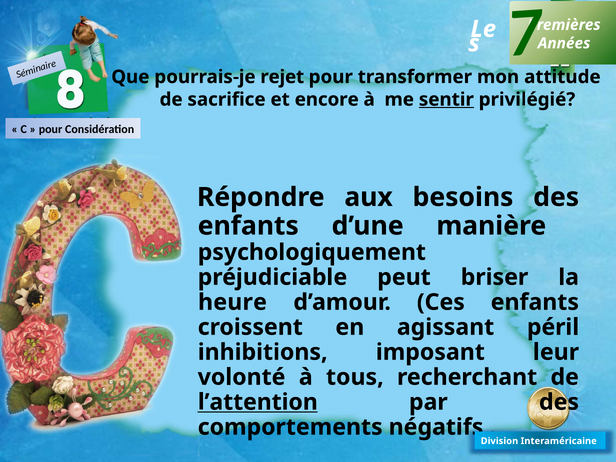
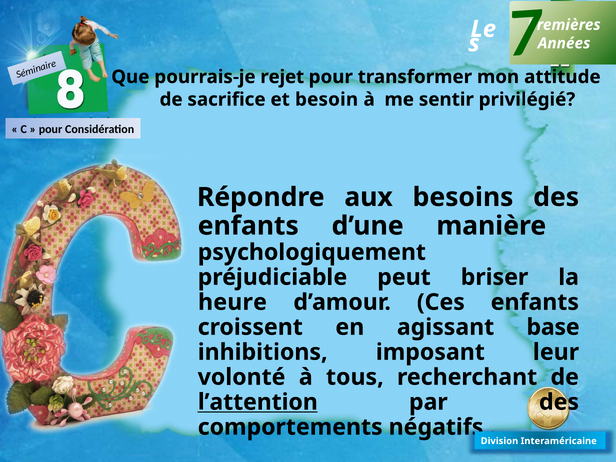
encore: encore -> besoin
sentir underline: present -> none
péril: péril -> base
